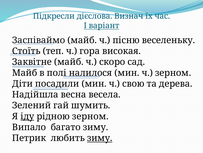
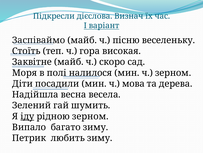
Майб at (25, 72): Майб -> Моря
свою: свою -> мова
зиму at (100, 137) underline: present -> none
